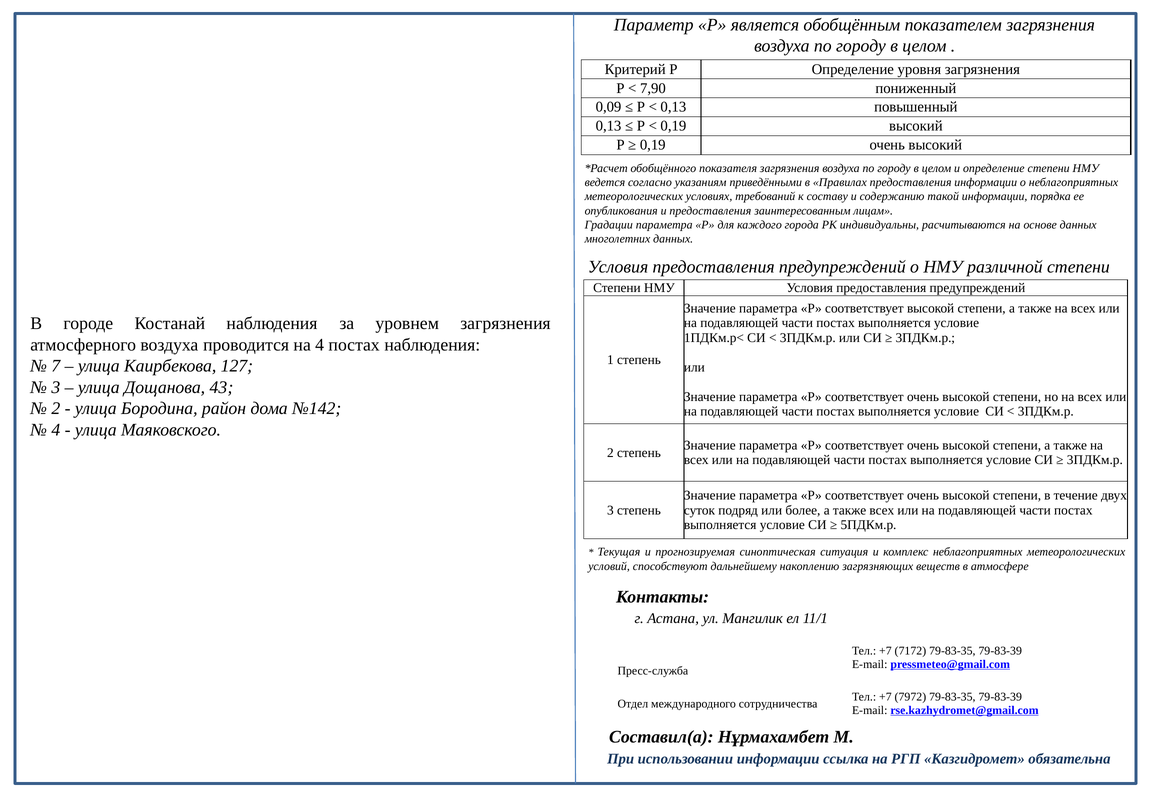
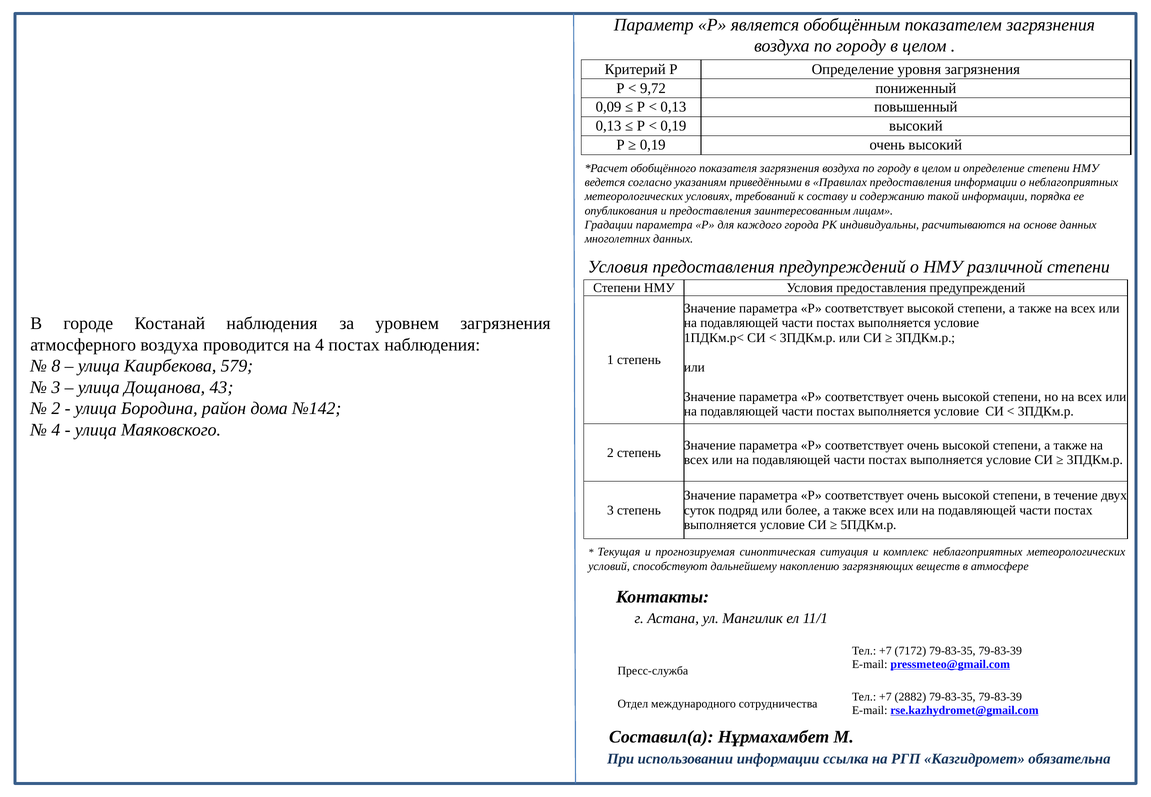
7,90: 7,90 -> 9,72
7: 7 -> 8
127: 127 -> 579
7972: 7972 -> 2882
